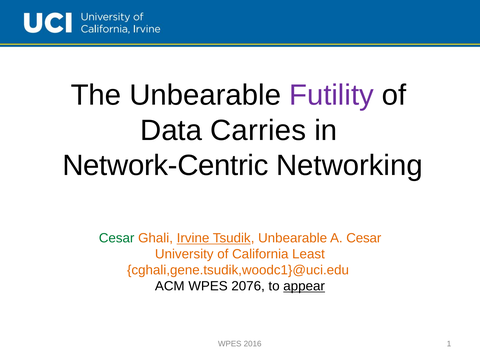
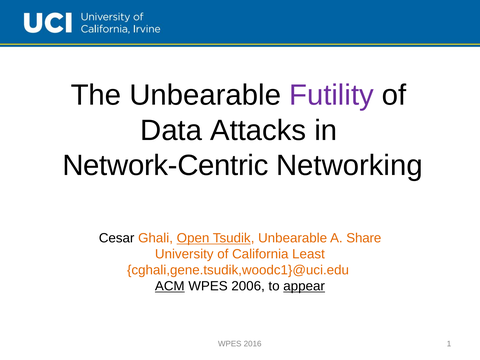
Carries: Carries -> Attacks
Cesar at (117, 238) colour: green -> black
Irvine: Irvine -> Open
A Cesar: Cesar -> Share
ACM underline: none -> present
2076: 2076 -> 2006
